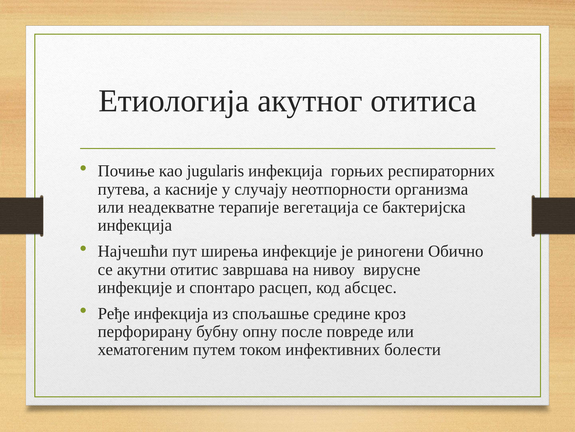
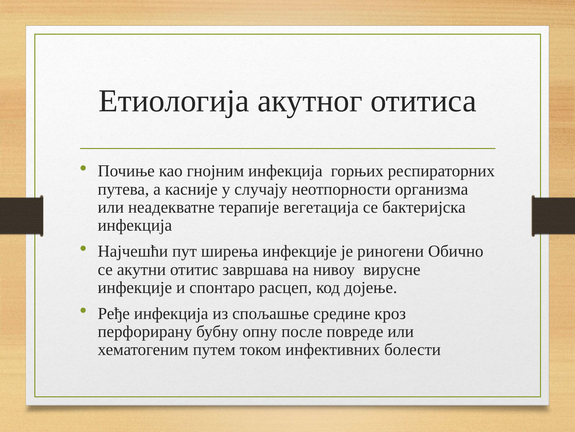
jugularis: jugularis -> гнојним
абсцес: абсцес -> дојење
